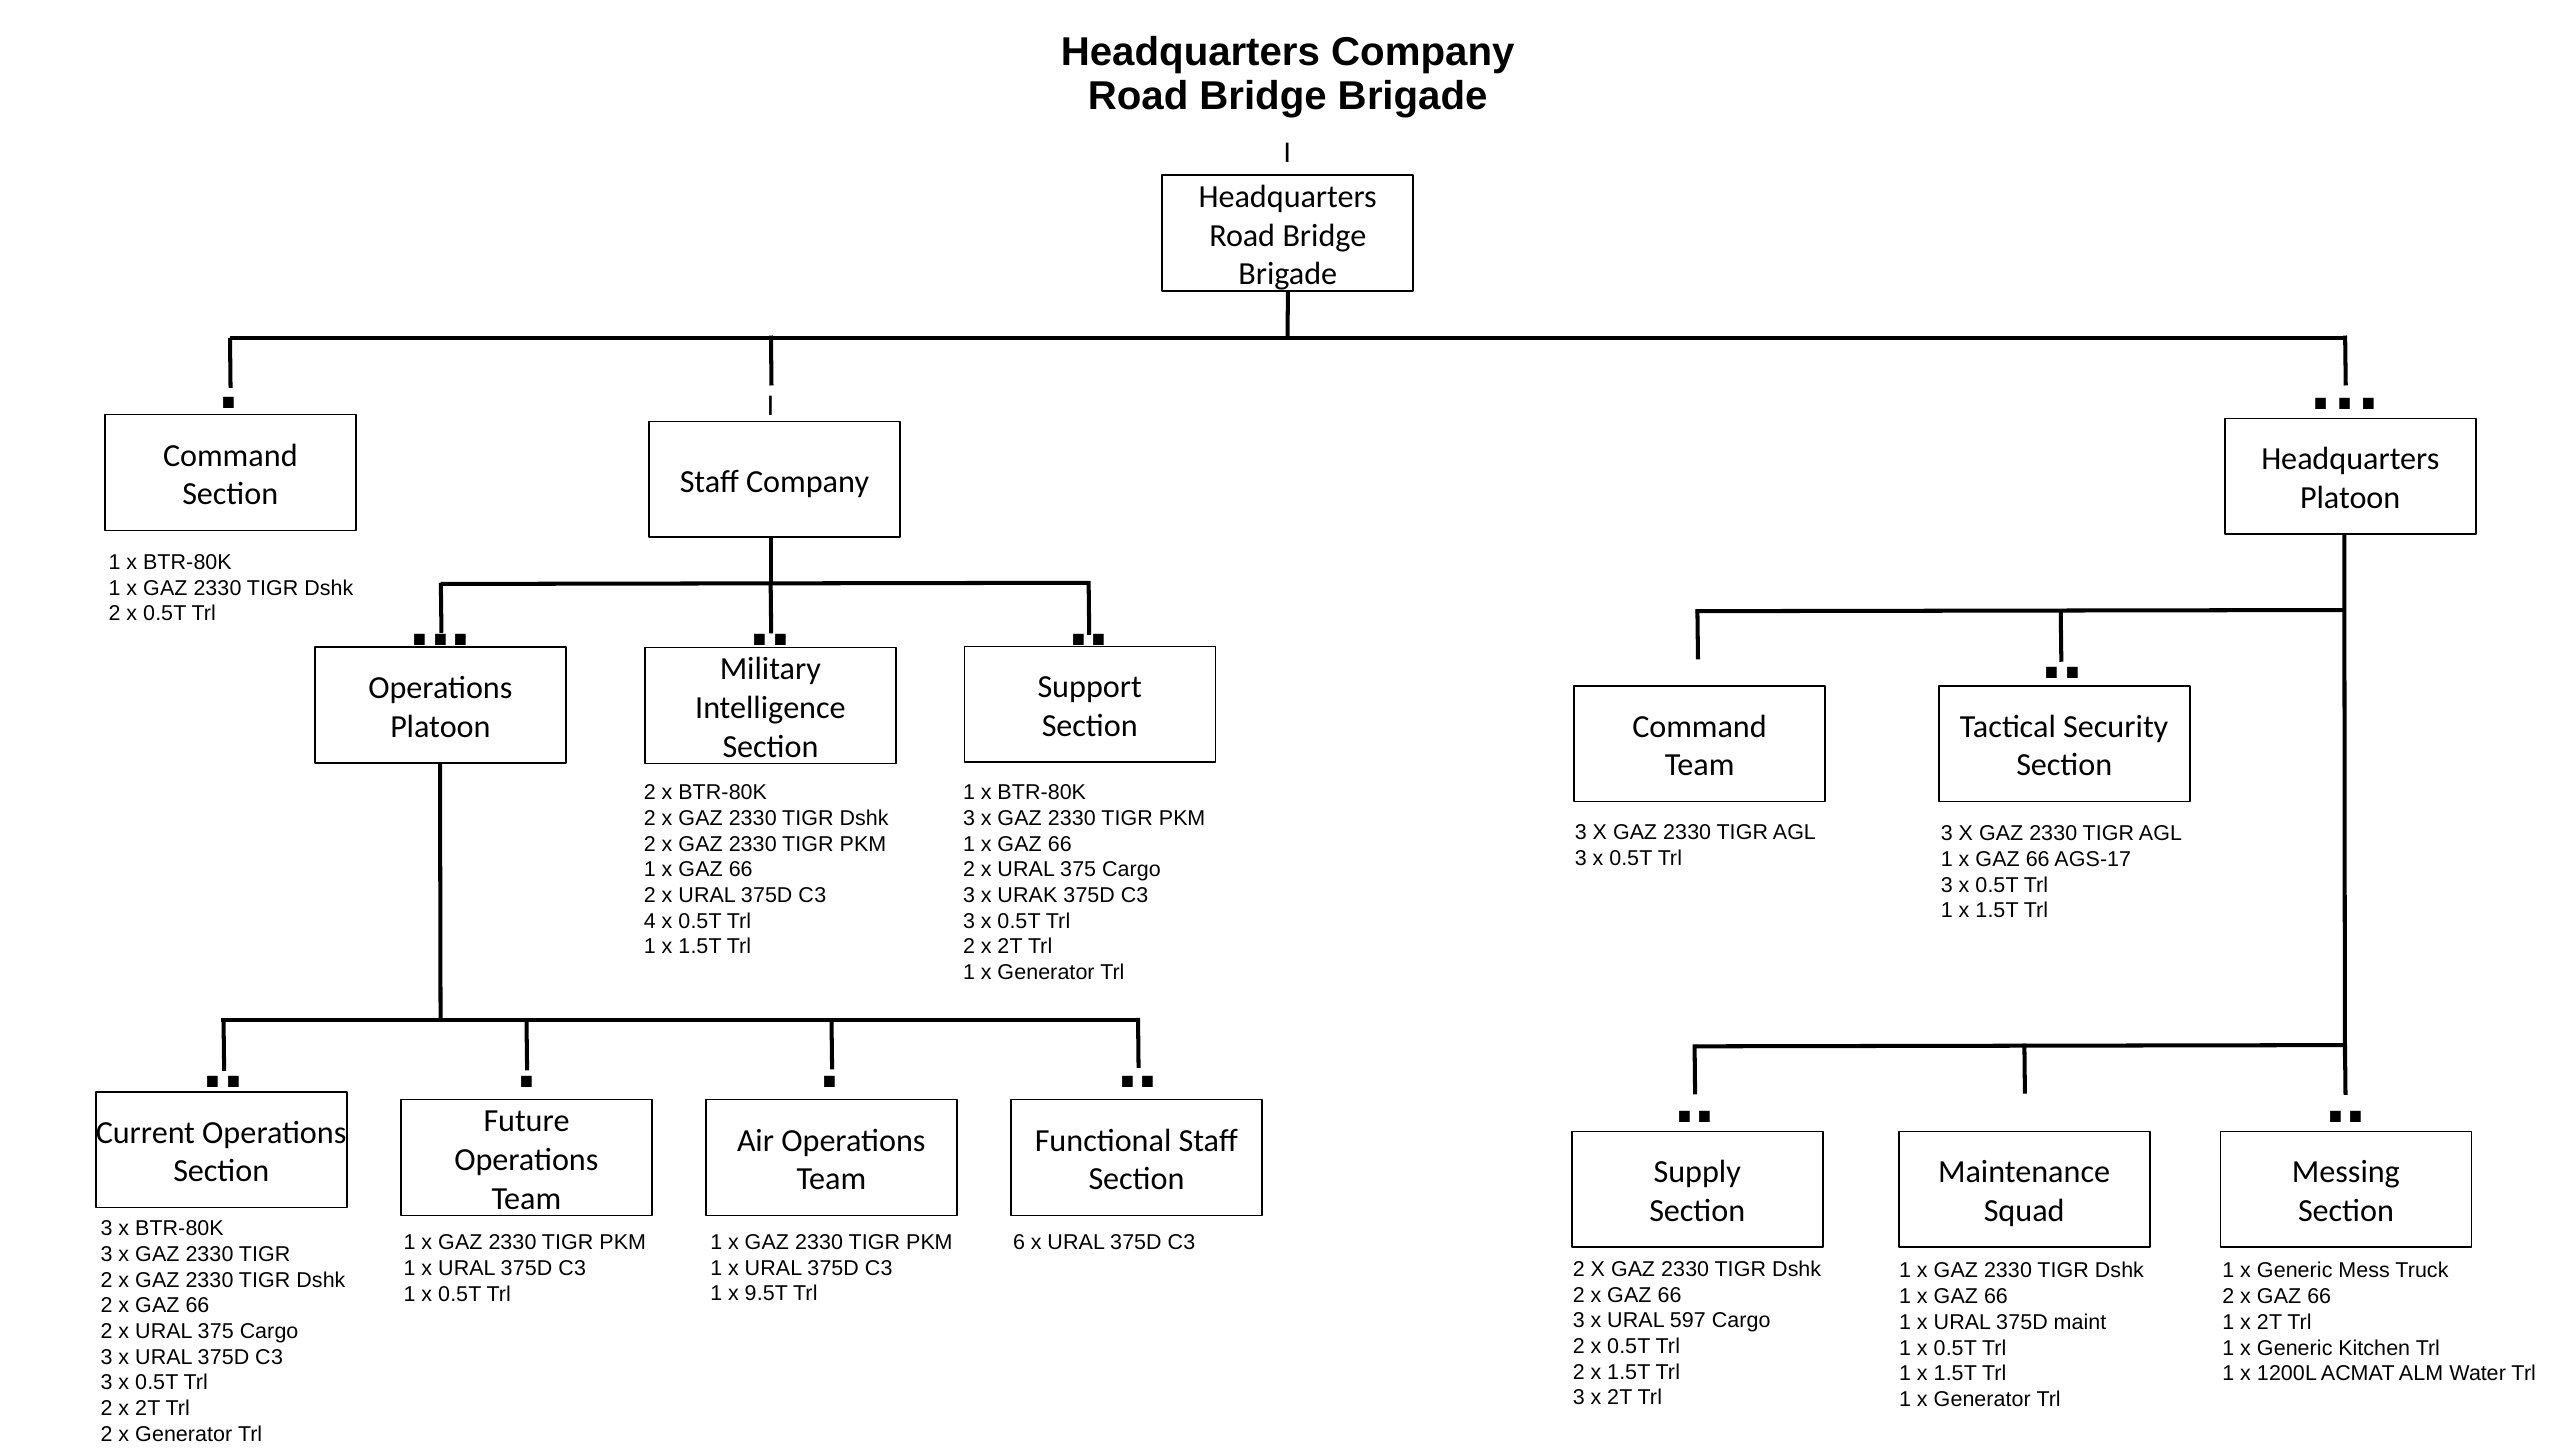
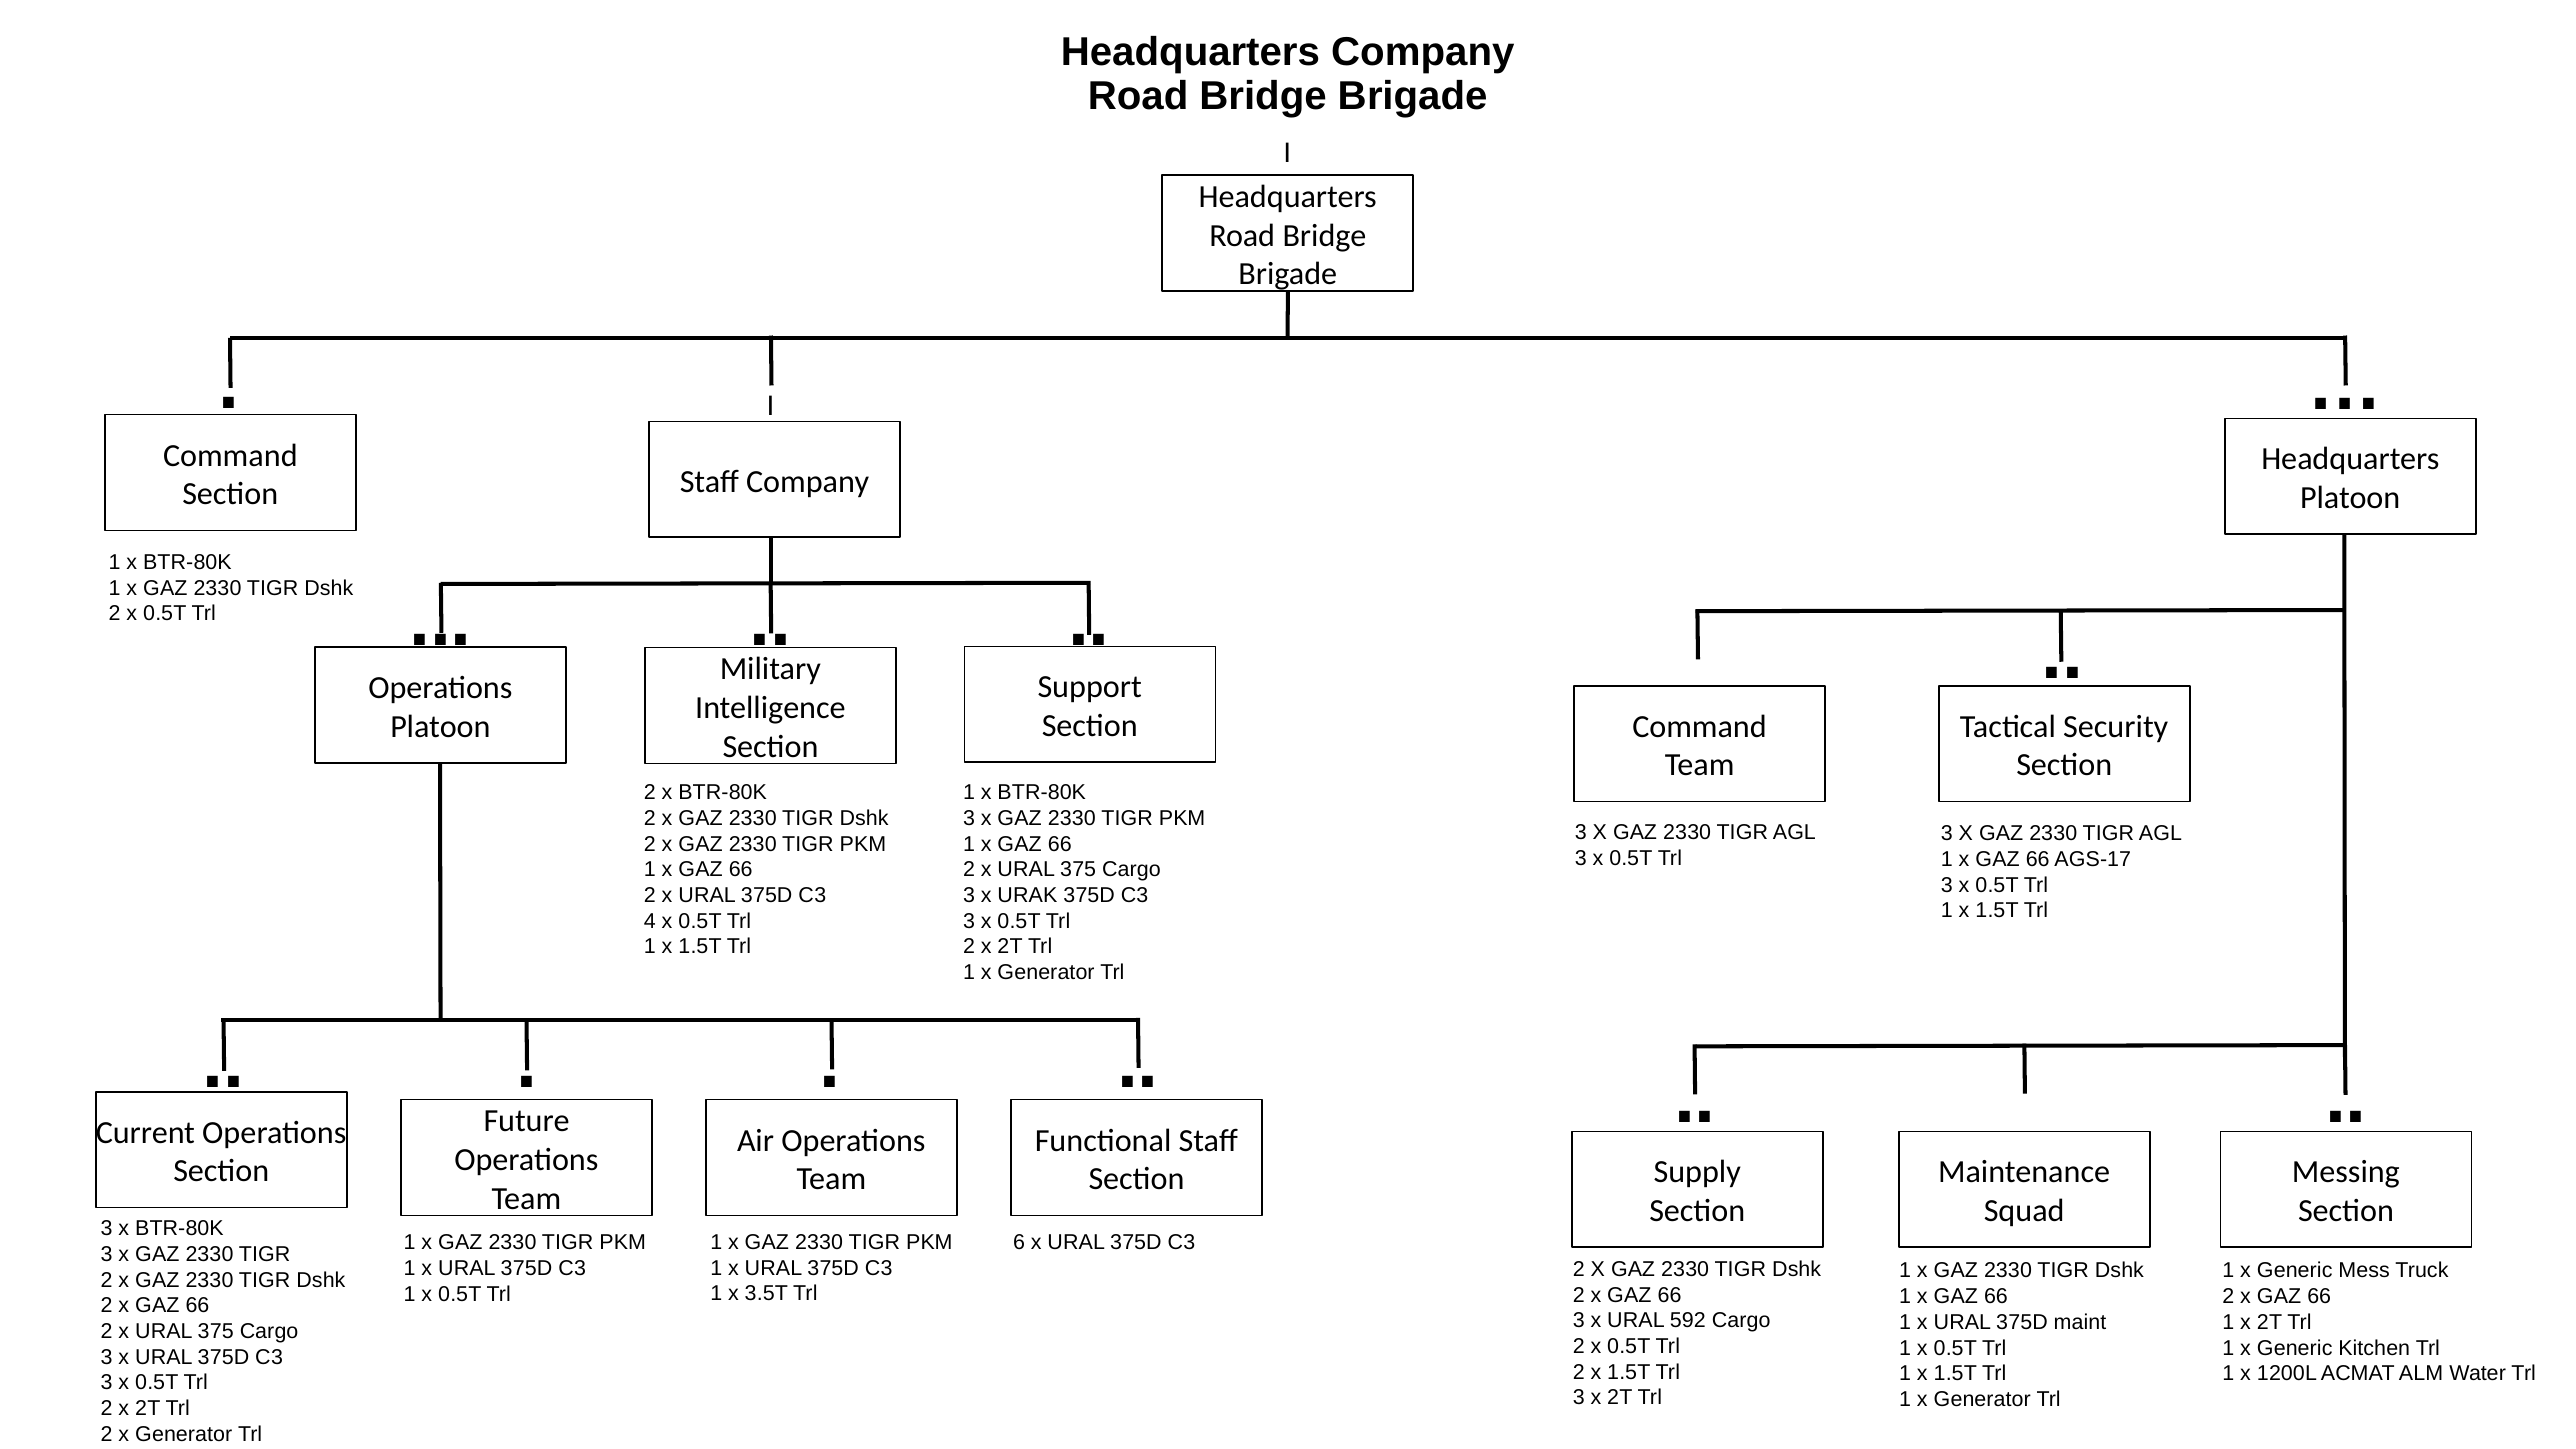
9.5T: 9.5T -> 3.5T
597: 597 -> 592
